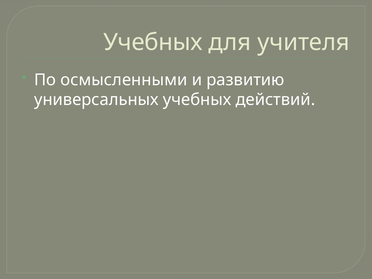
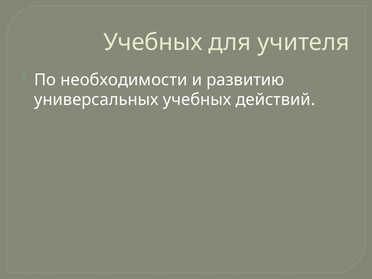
осмысленными: осмысленными -> необходимости
